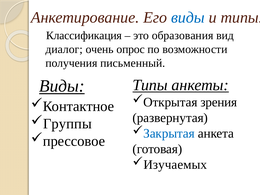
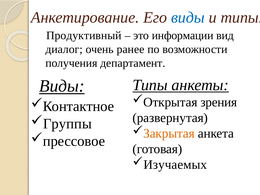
Классификация: Классификация -> Продуктивный
образования: образования -> информации
опрос: опрос -> ранее
письменный: письменный -> департамент
Закрытая colour: blue -> orange
